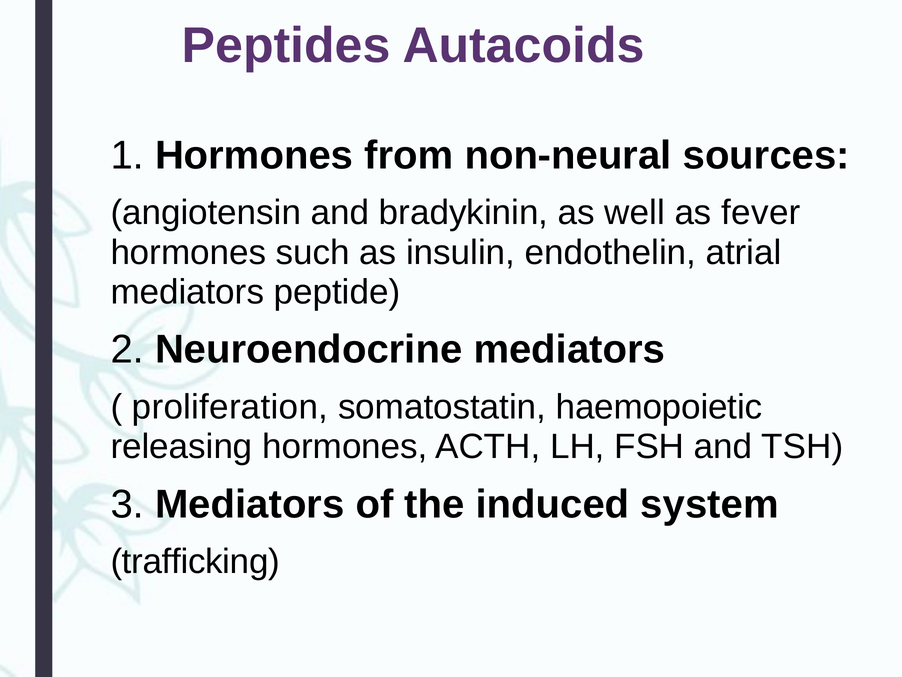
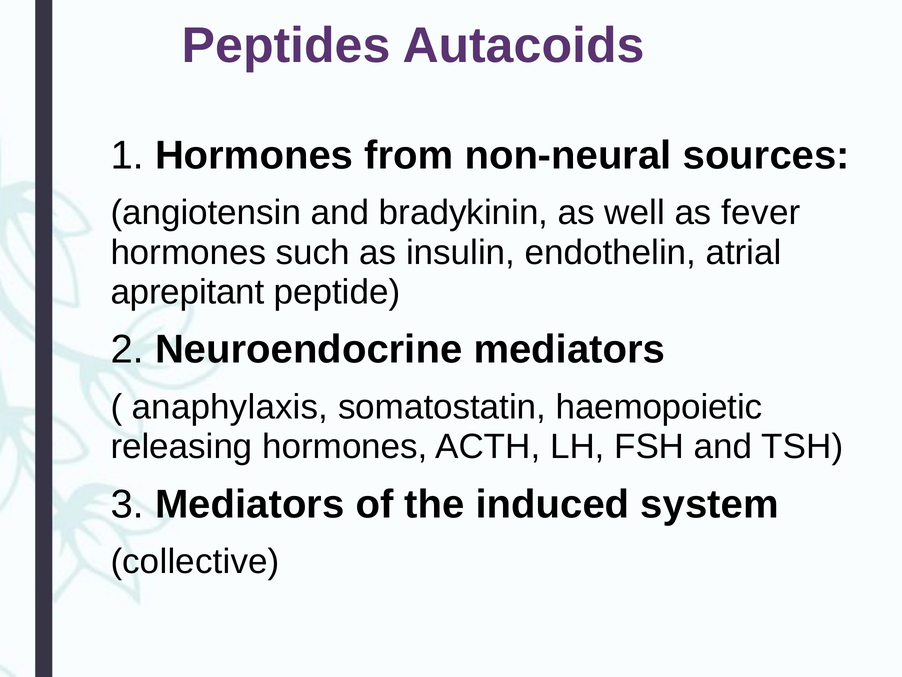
mediators at (187, 292): mediators -> aprepitant
proliferation: proliferation -> anaphylaxis
trafficking: trafficking -> collective
